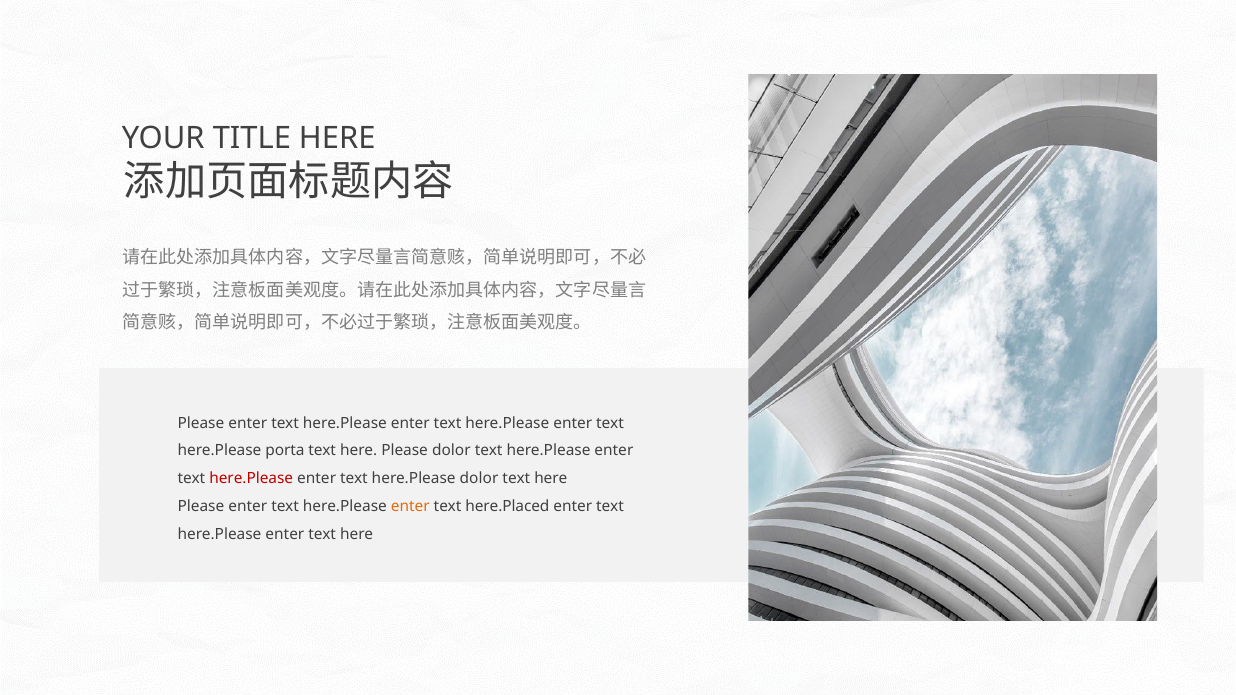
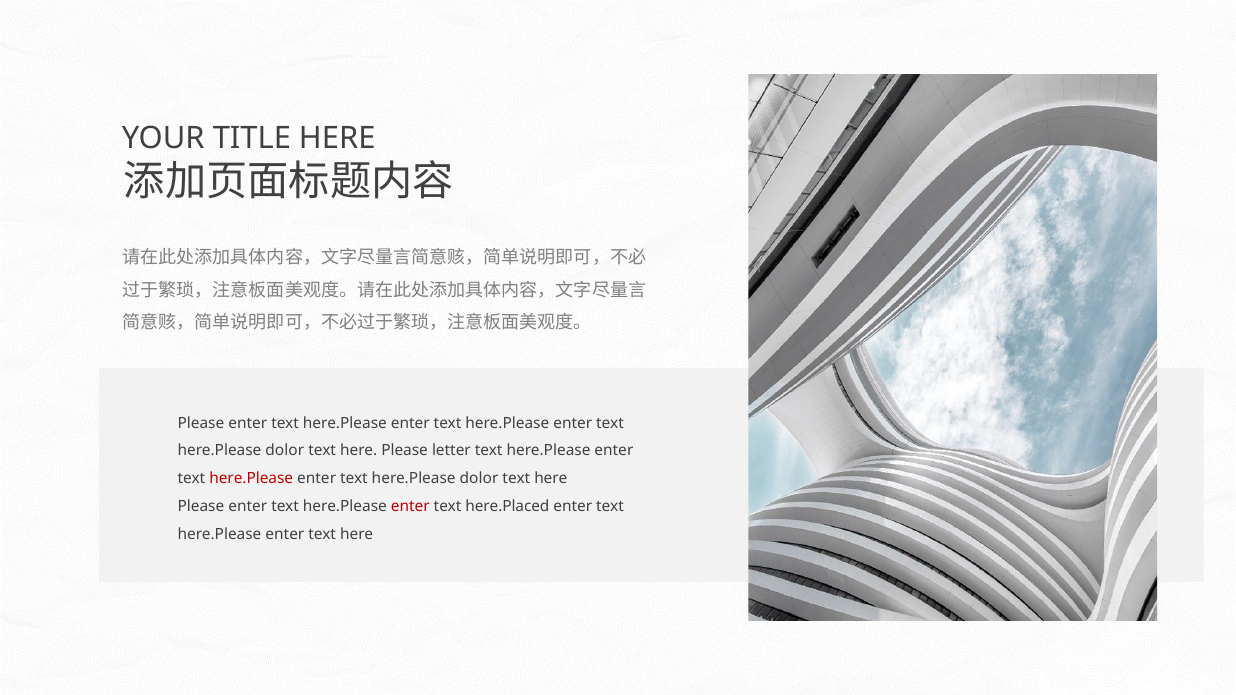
porta at (285, 451): porta -> dolor
Please dolor: dolor -> letter
enter at (410, 507) colour: orange -> red
